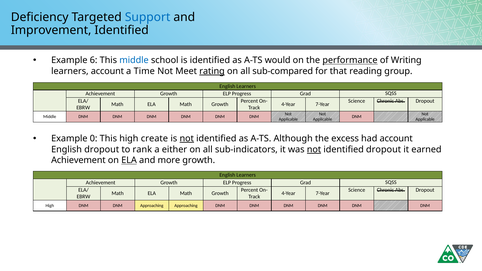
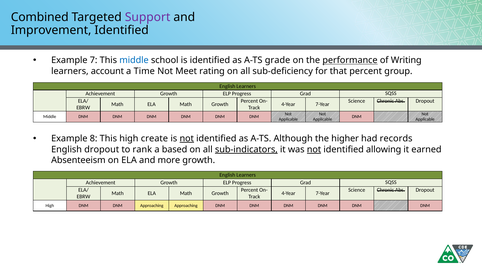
Deficiency: Deficiency -> Combined
Support colour: blue -> purple
6: 6 -> 7
would: would -> grade
rating underline: present -> none
sub-compared: sub-compared -> sub-deficiency
that reading: reading -> percent
0: 0 -> 8
excess: excess -> higher
had account: account -> records
either: either -> based
sub-indicators underline: none -> present
identified dropout: dropout -> allowing
Achievement at (78, 160): Achievement -> Absenteeism
ELA at (129, 160) underline: present -> none
